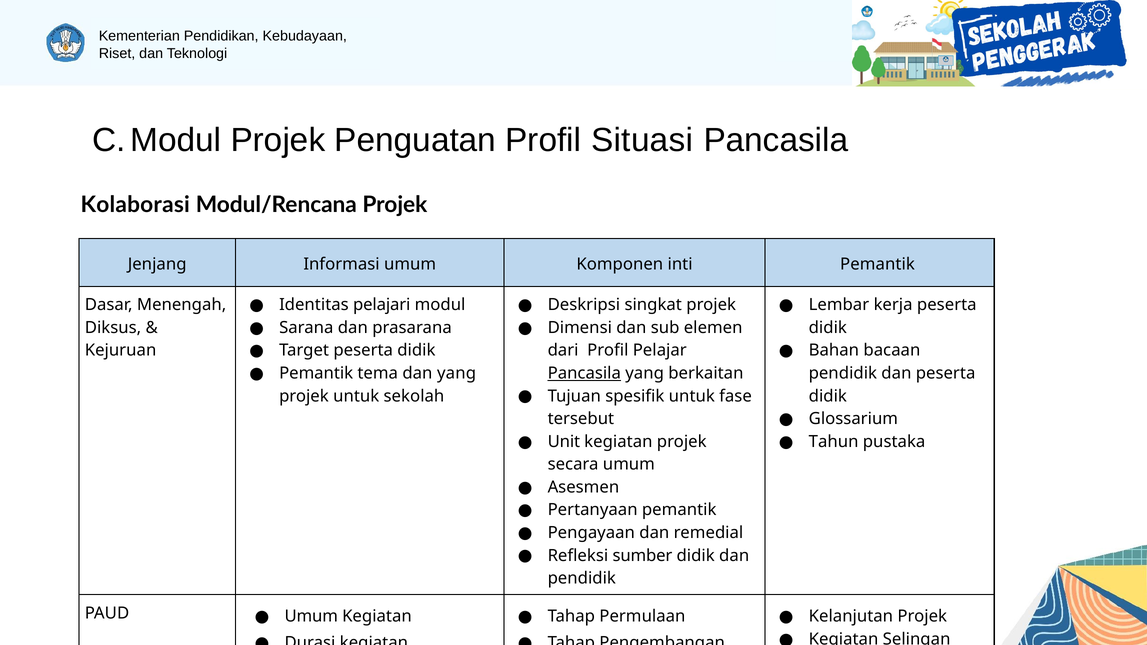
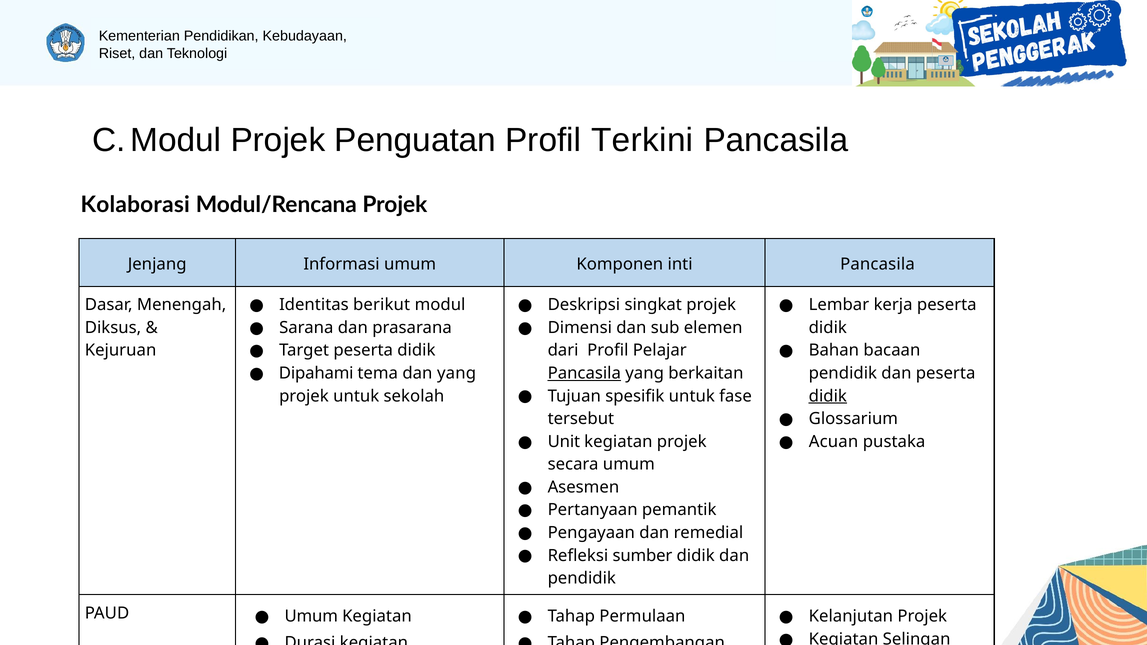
Situasi: Situasi -> Terkini
inti Pemantik: Pemantik -> Pancasila
pelajari: pelajari -> berikut
Pemantik at (316, 373): Pemantik -> Dipahami
didik at (828, 396) underline: none -> present
Tahun: Tahun -> Acuan
